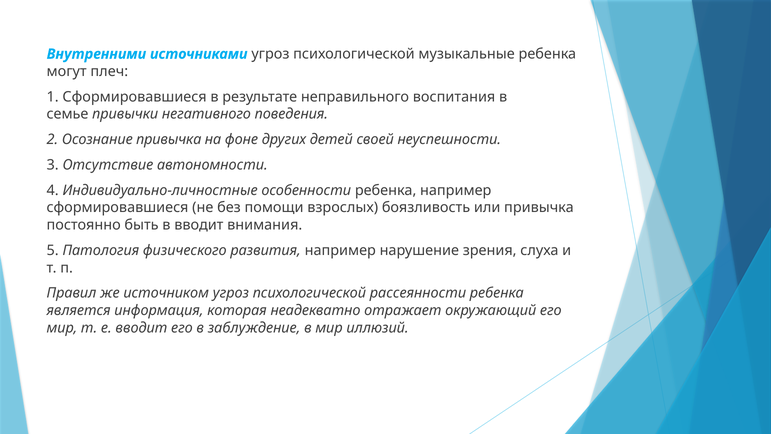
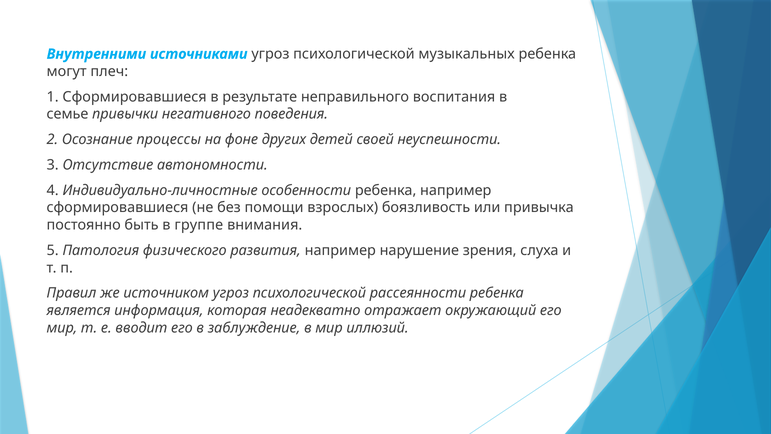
музыкальные: музыкальные -> музыкальных
Осознание привычка: привычка -> процессы
в вводит: вводит -> группе
